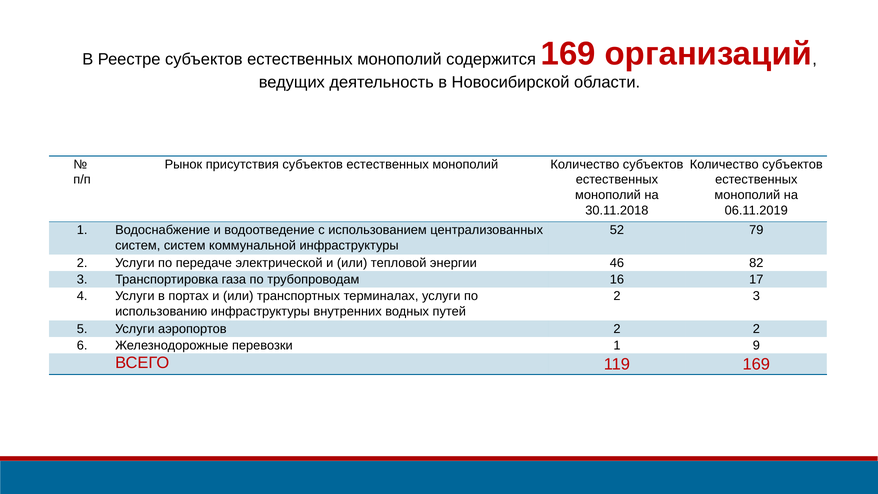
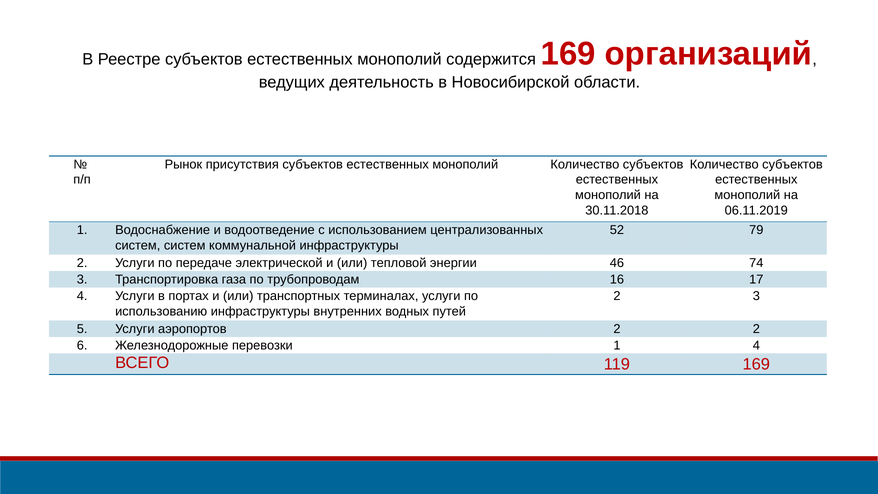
82: 82 -> 74
1 9: 9 -> 4
